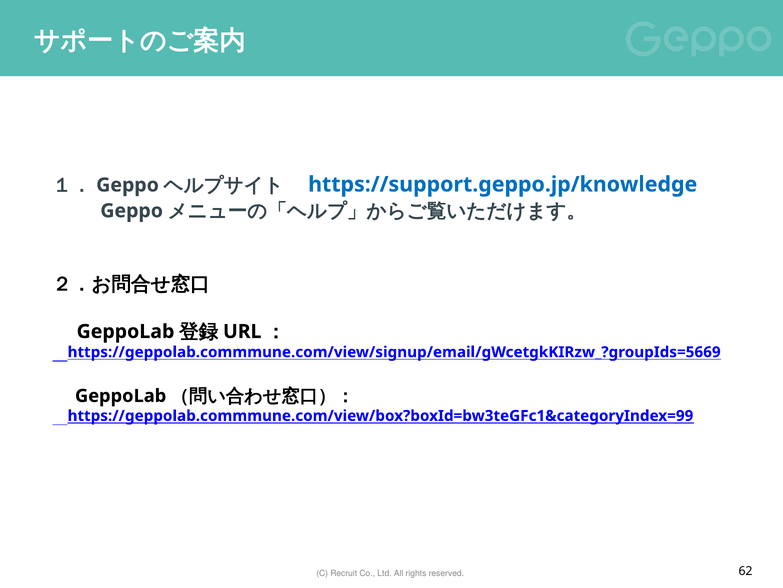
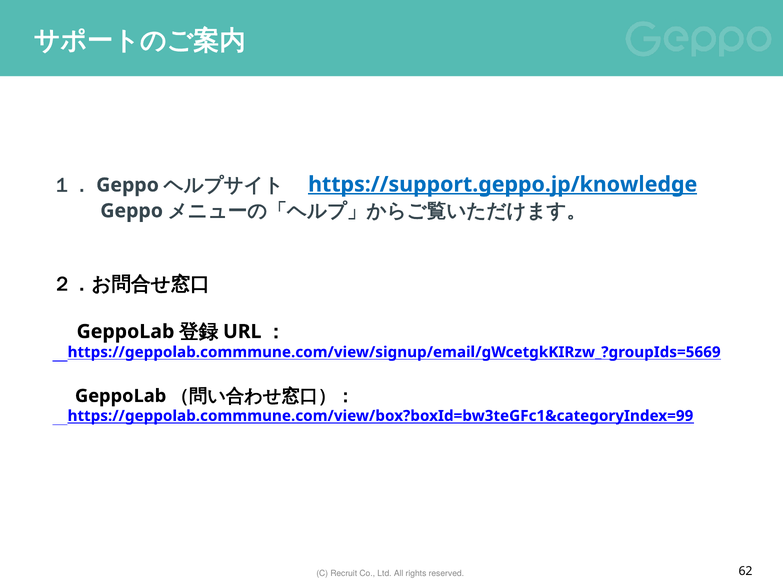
https://support.geppo.jp/knowledge underline: none -> present
